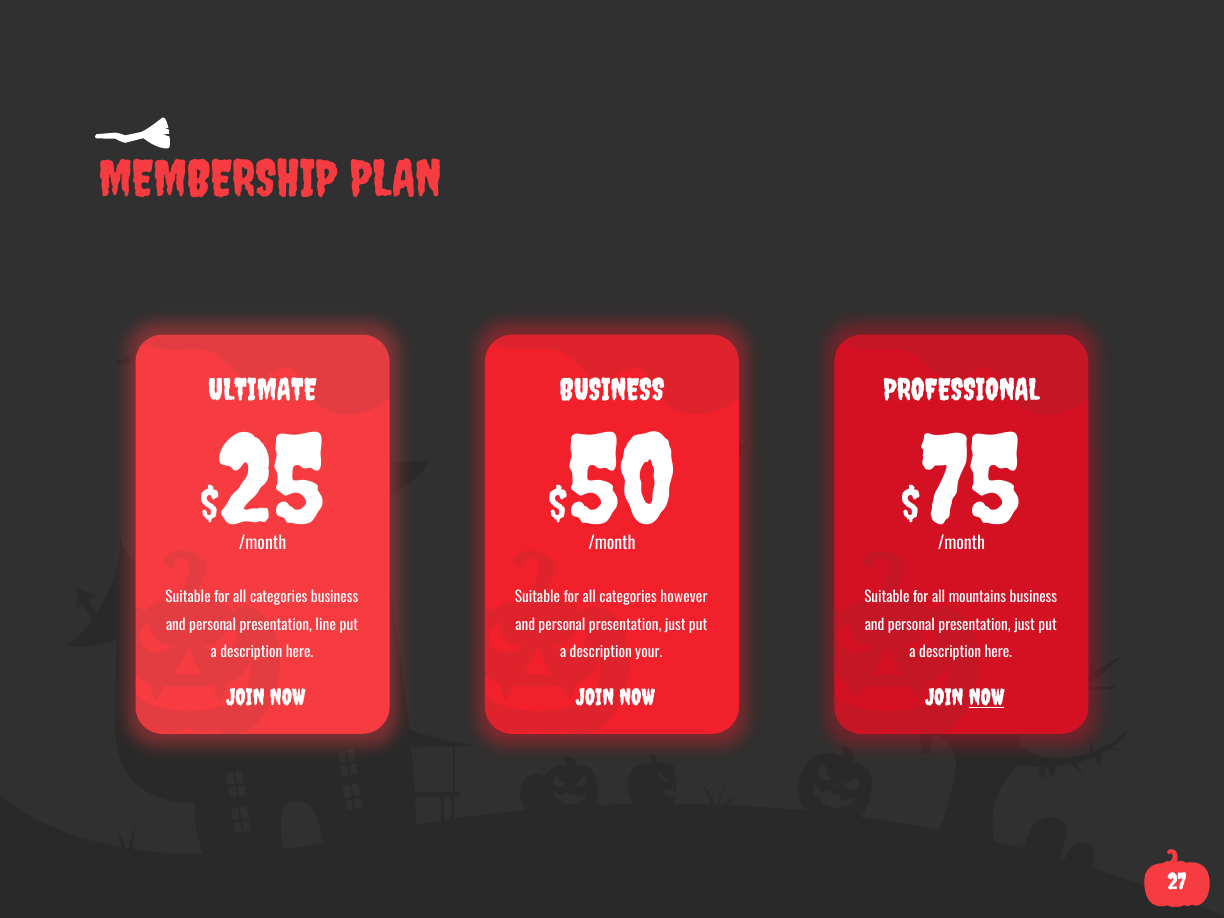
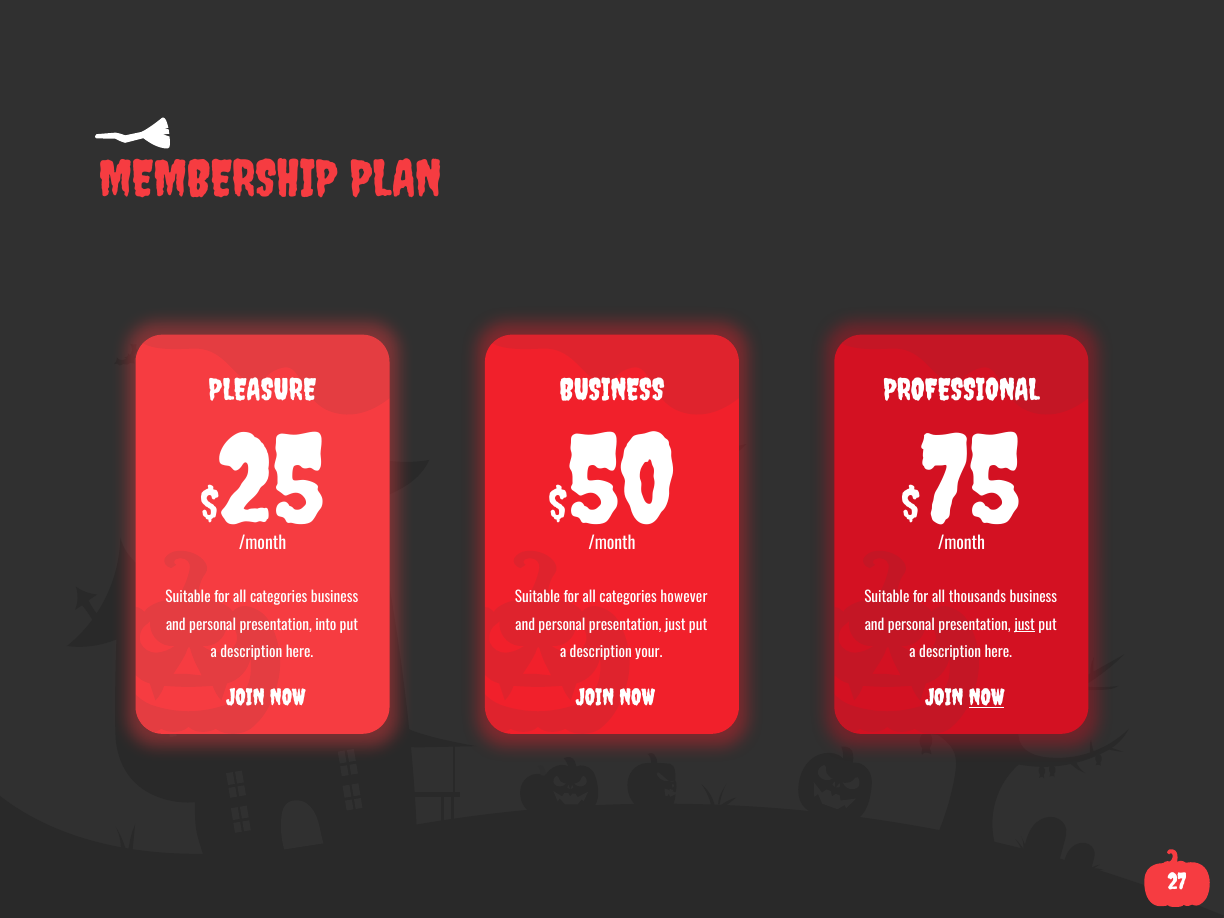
ULTIMATE: ULTIMATE -> PLEASURE
mountains: mountains -> thousands
line: line -> into
just at (1025, 625) underline: none -> present
